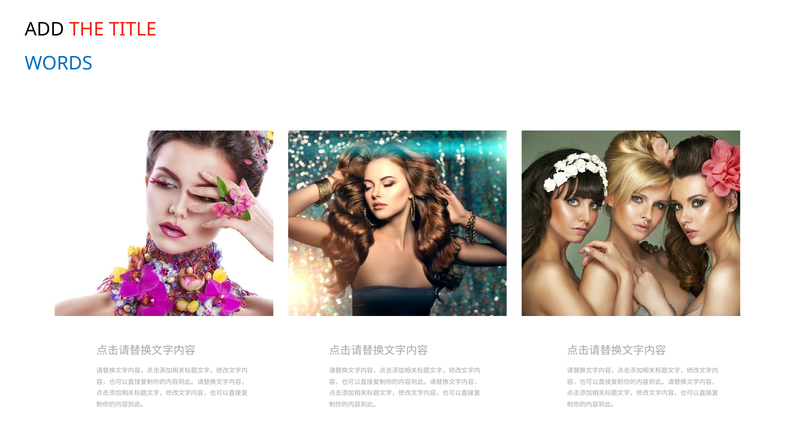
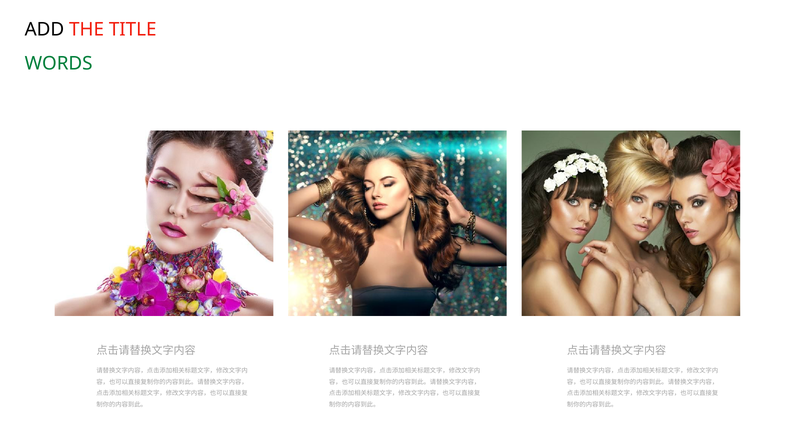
WORDS colour: blue -> green
